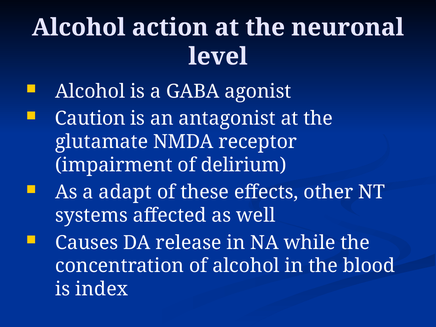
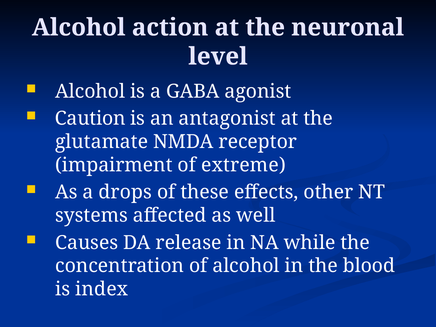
delirium: delirium -> extreme
adapt: adapt -> drops
